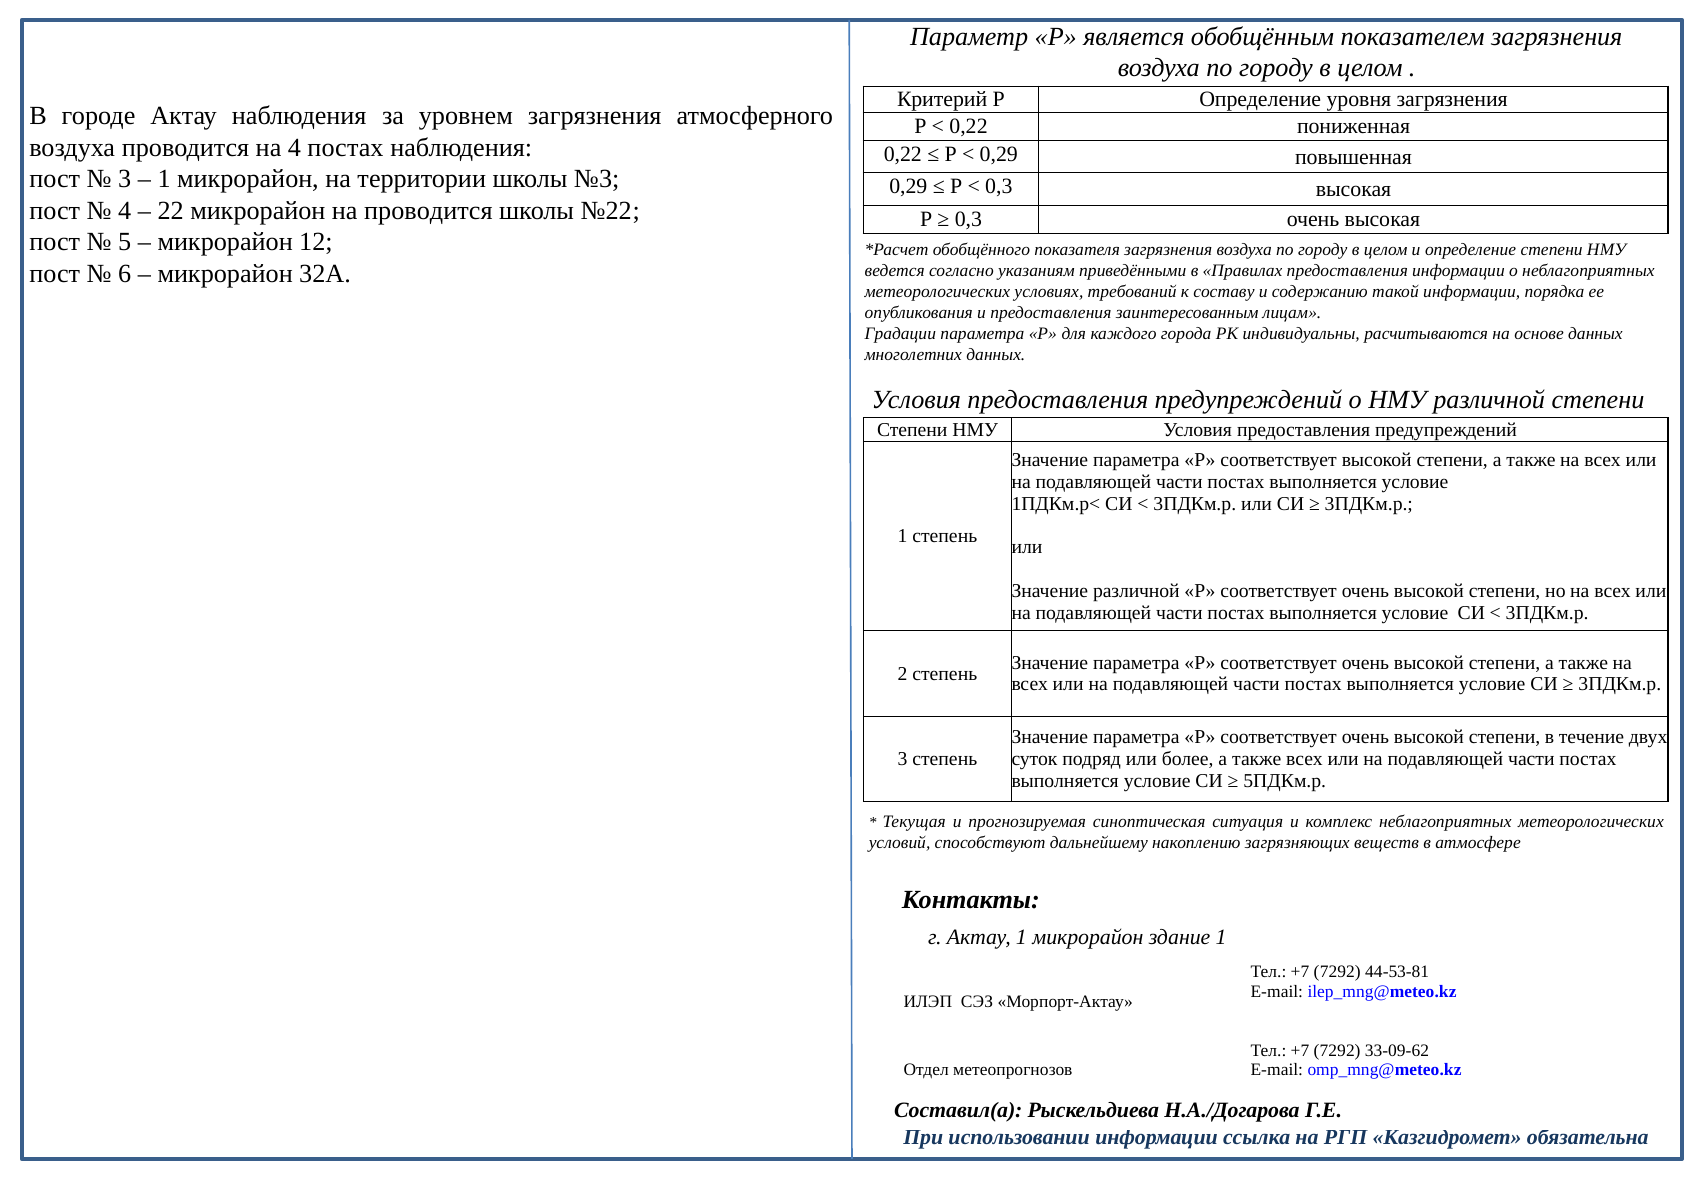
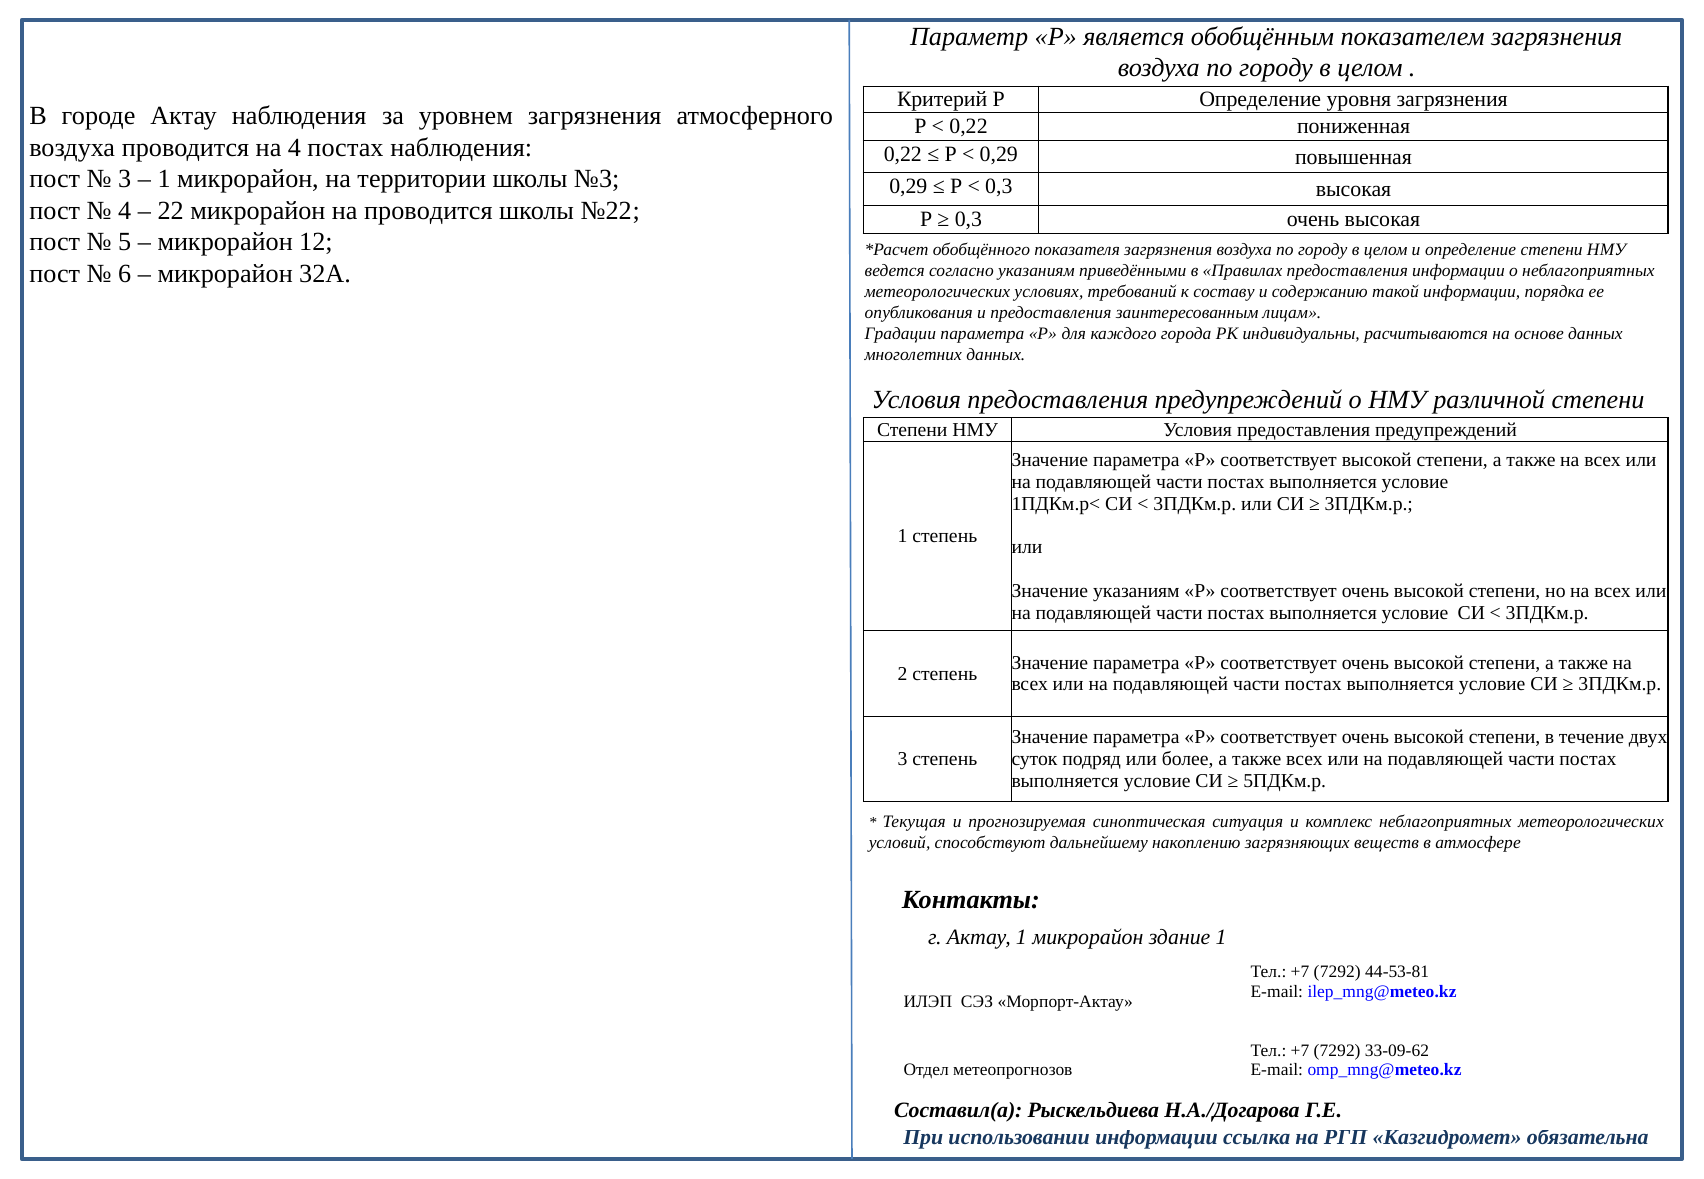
Значение различной: различной -> указаниям
